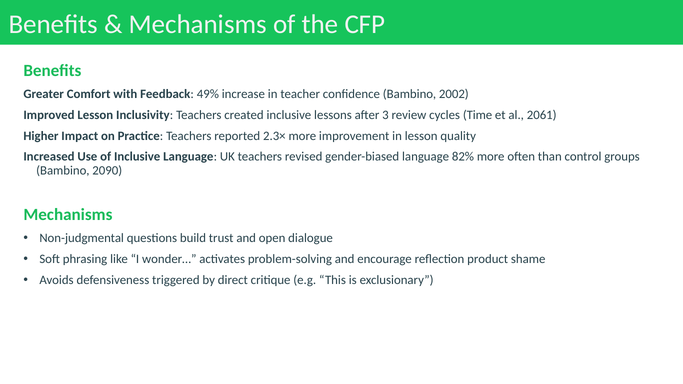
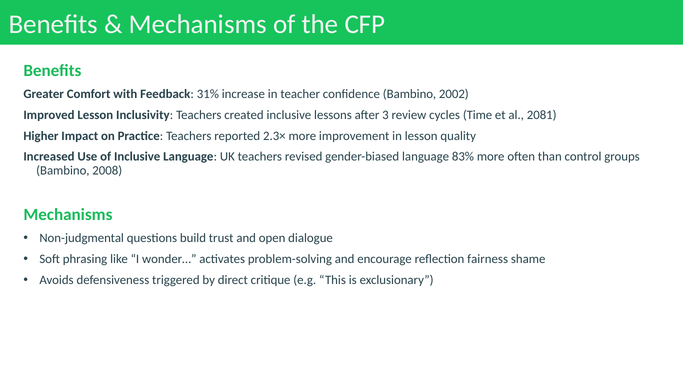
49%: 49% -> 31%
2061: 2061 -> 2081
82%: 82% -> 83%
2090: 2090 -> 2008
product: product -> fairness
